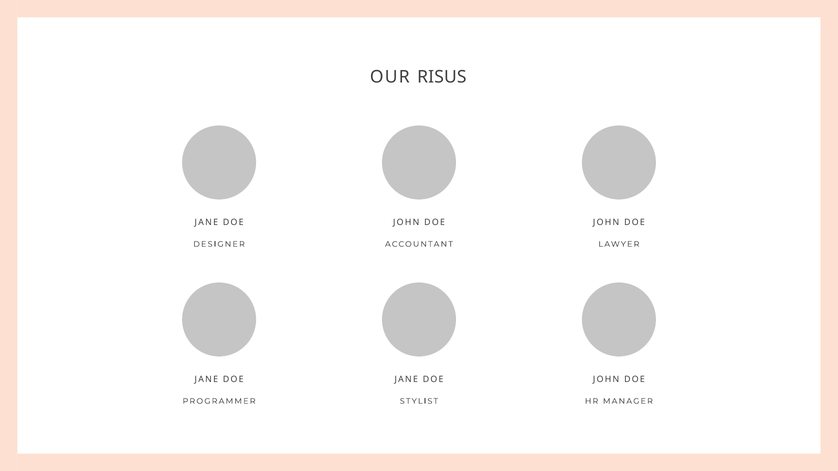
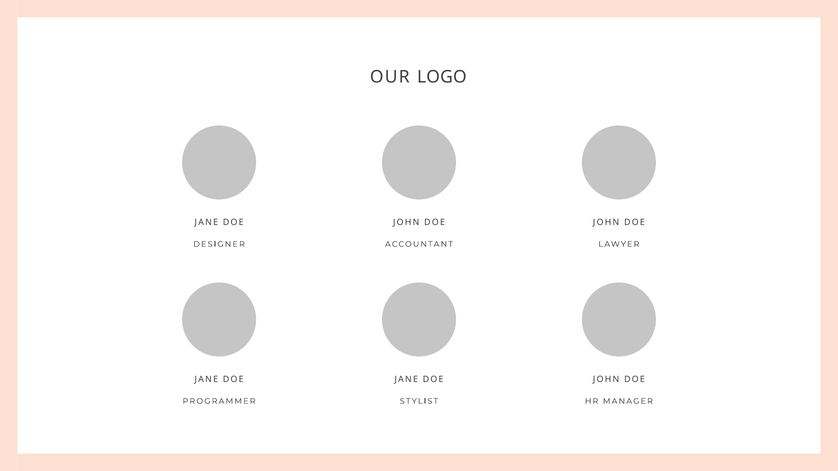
RISUS: RISUS -> LOGO
